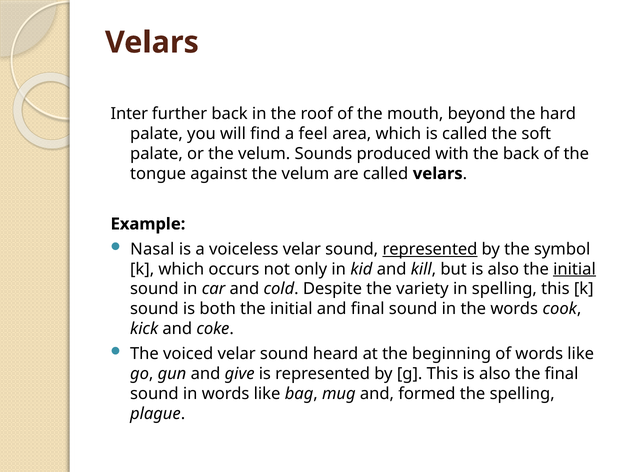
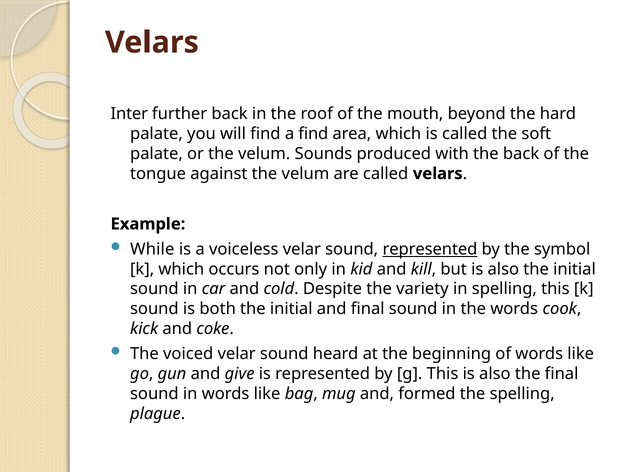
a feel: feel -> find
Nasal: Nasal -> While
initial at (575, 269) underline: present -> none
